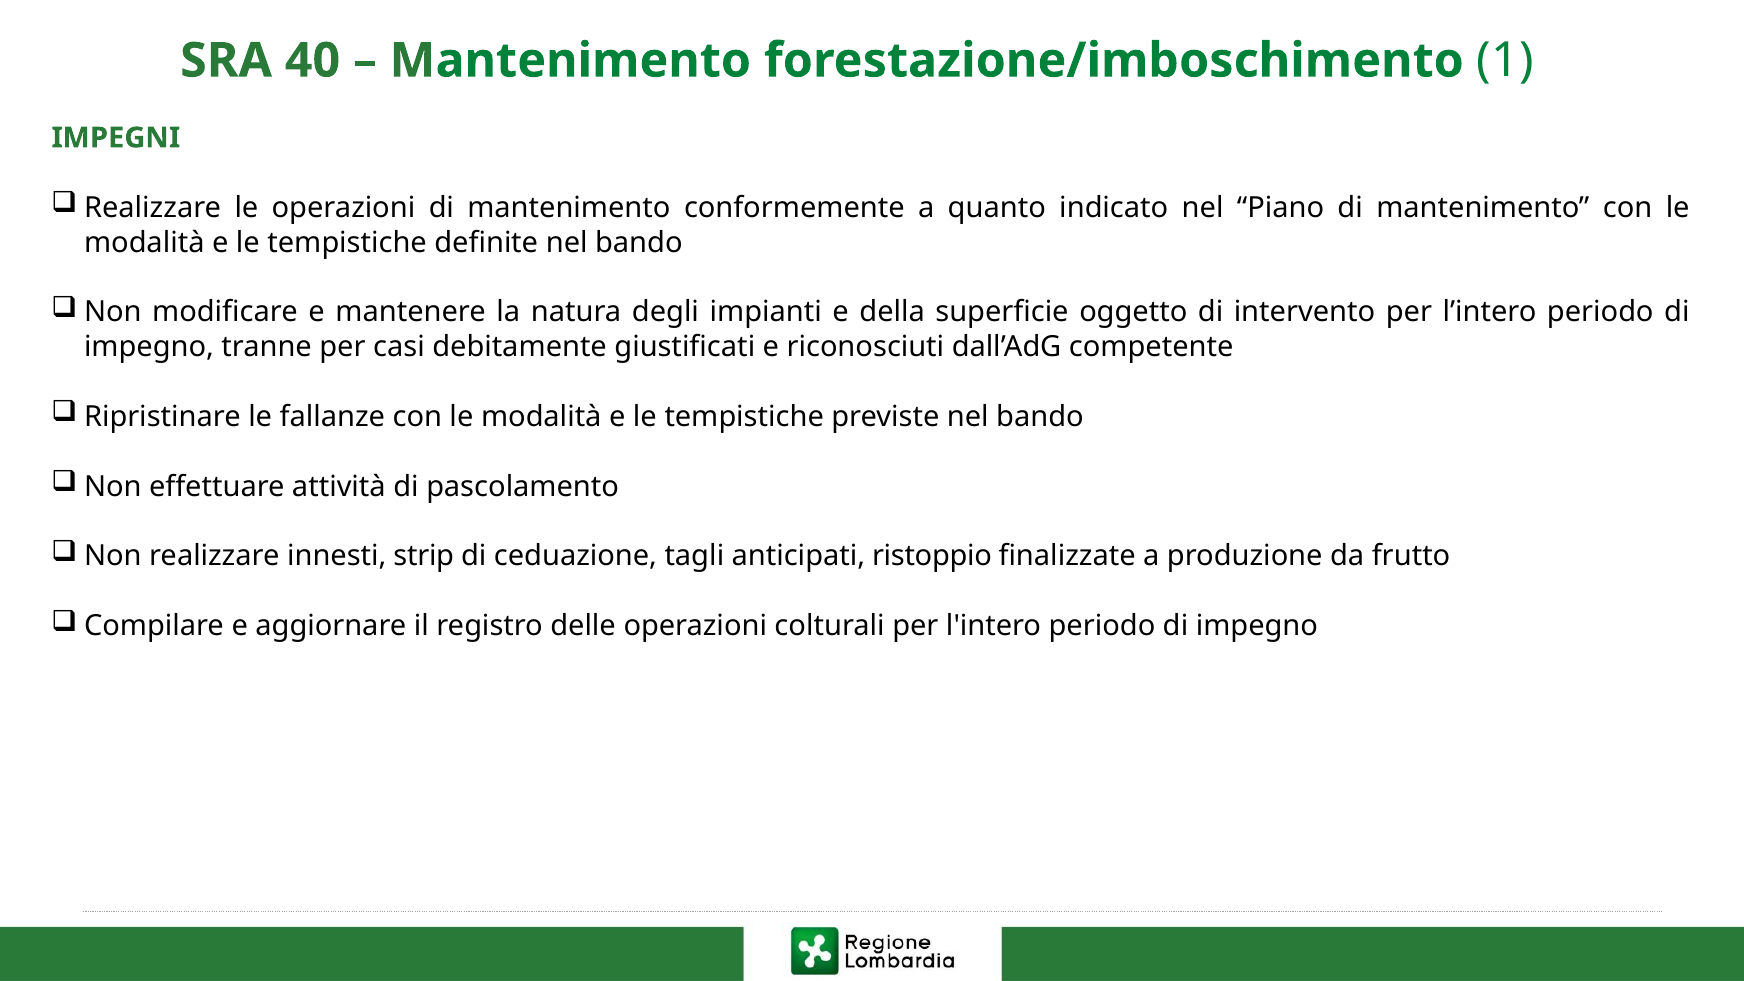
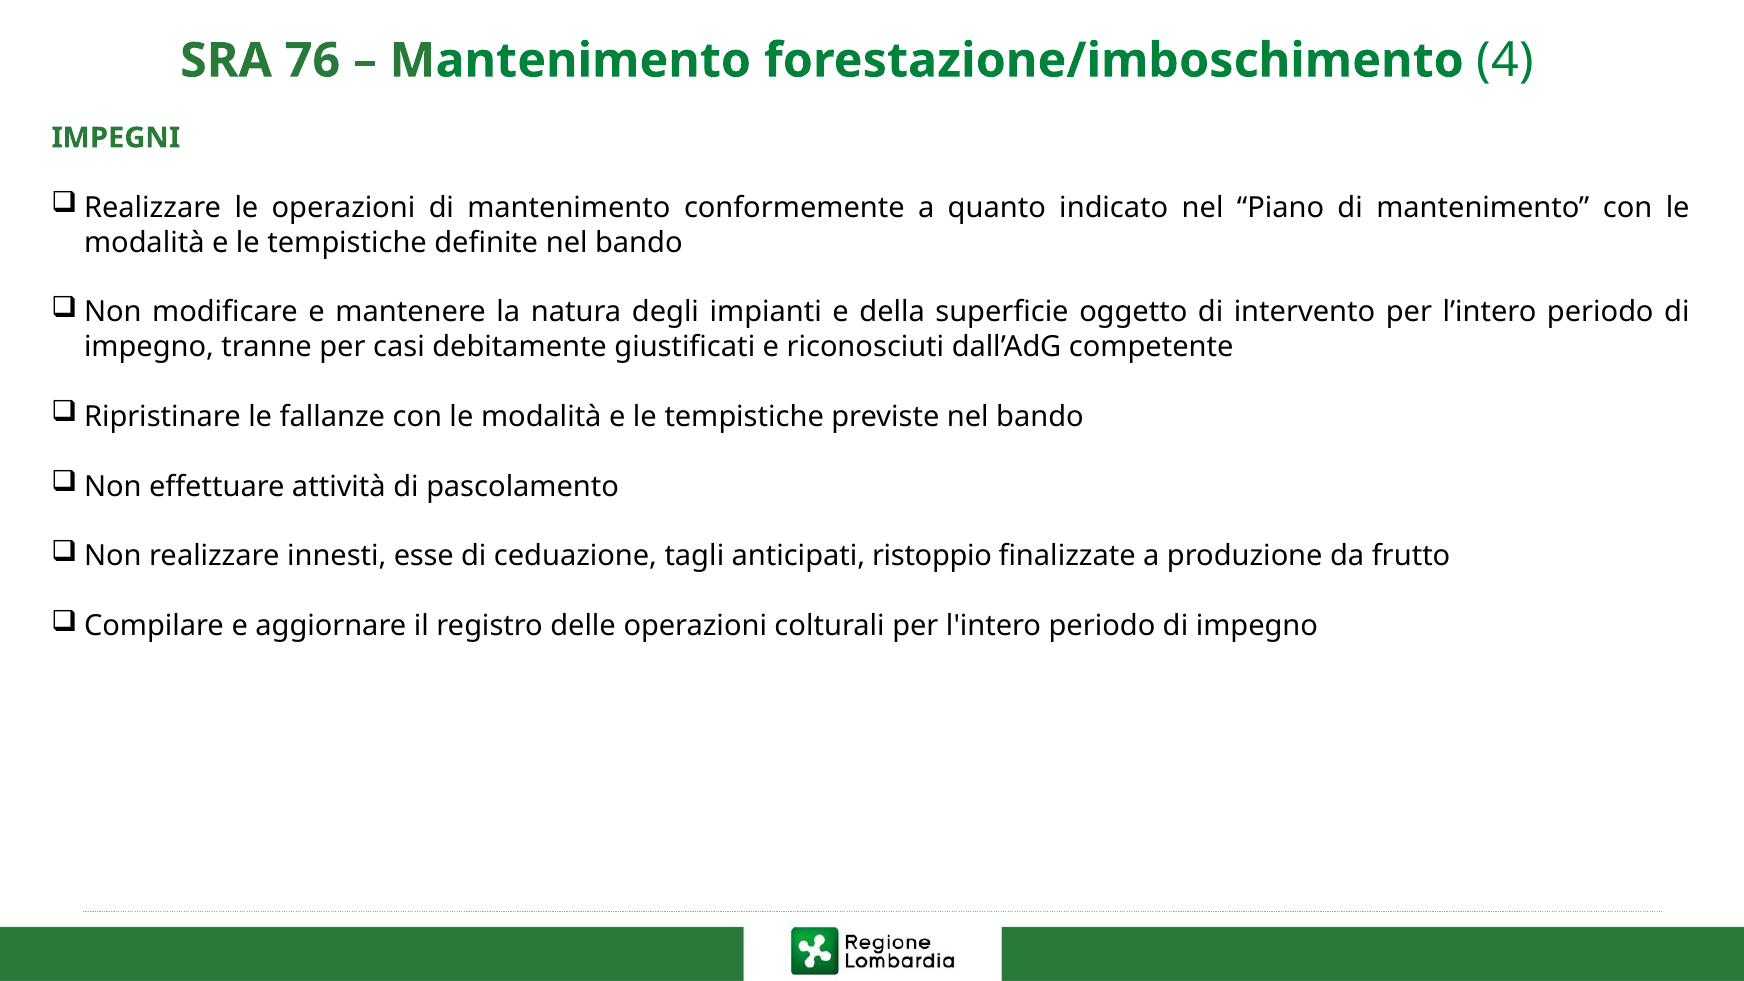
40: 40 -> 76
1: 1 -> 4
strip: strip -> esse
